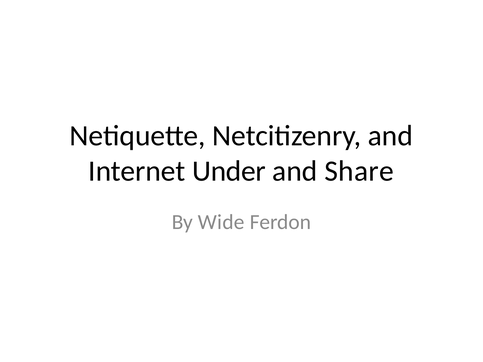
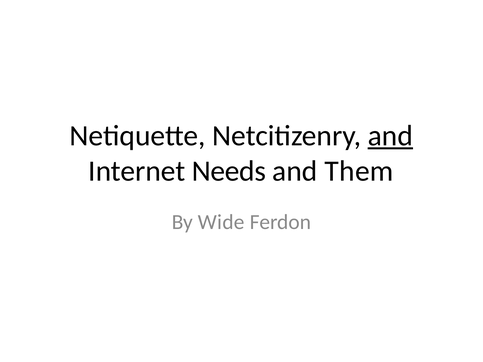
and at (390, 136) underline: none -> present
Under: Under -> Needs
Share: Share -> Them
